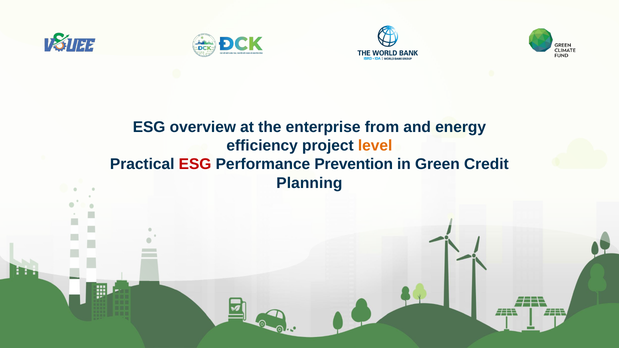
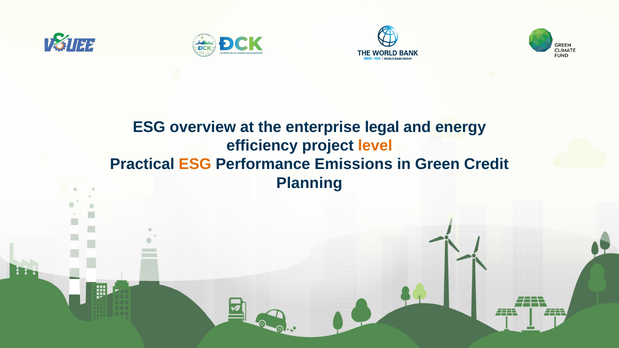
from: from -> legal
ESG at (195, 164) colour: red -> orange
Prevention: Prevention -> Emissions
